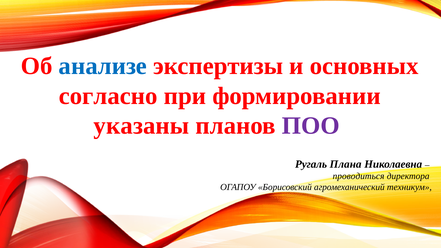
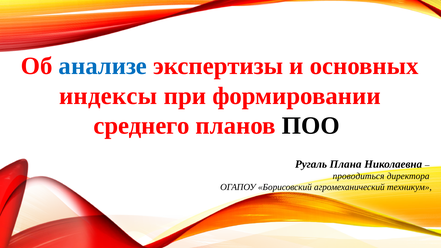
согласно: согласно -> индексы
указаны: указаны -> среднего
ПОО colour: purple -> black
